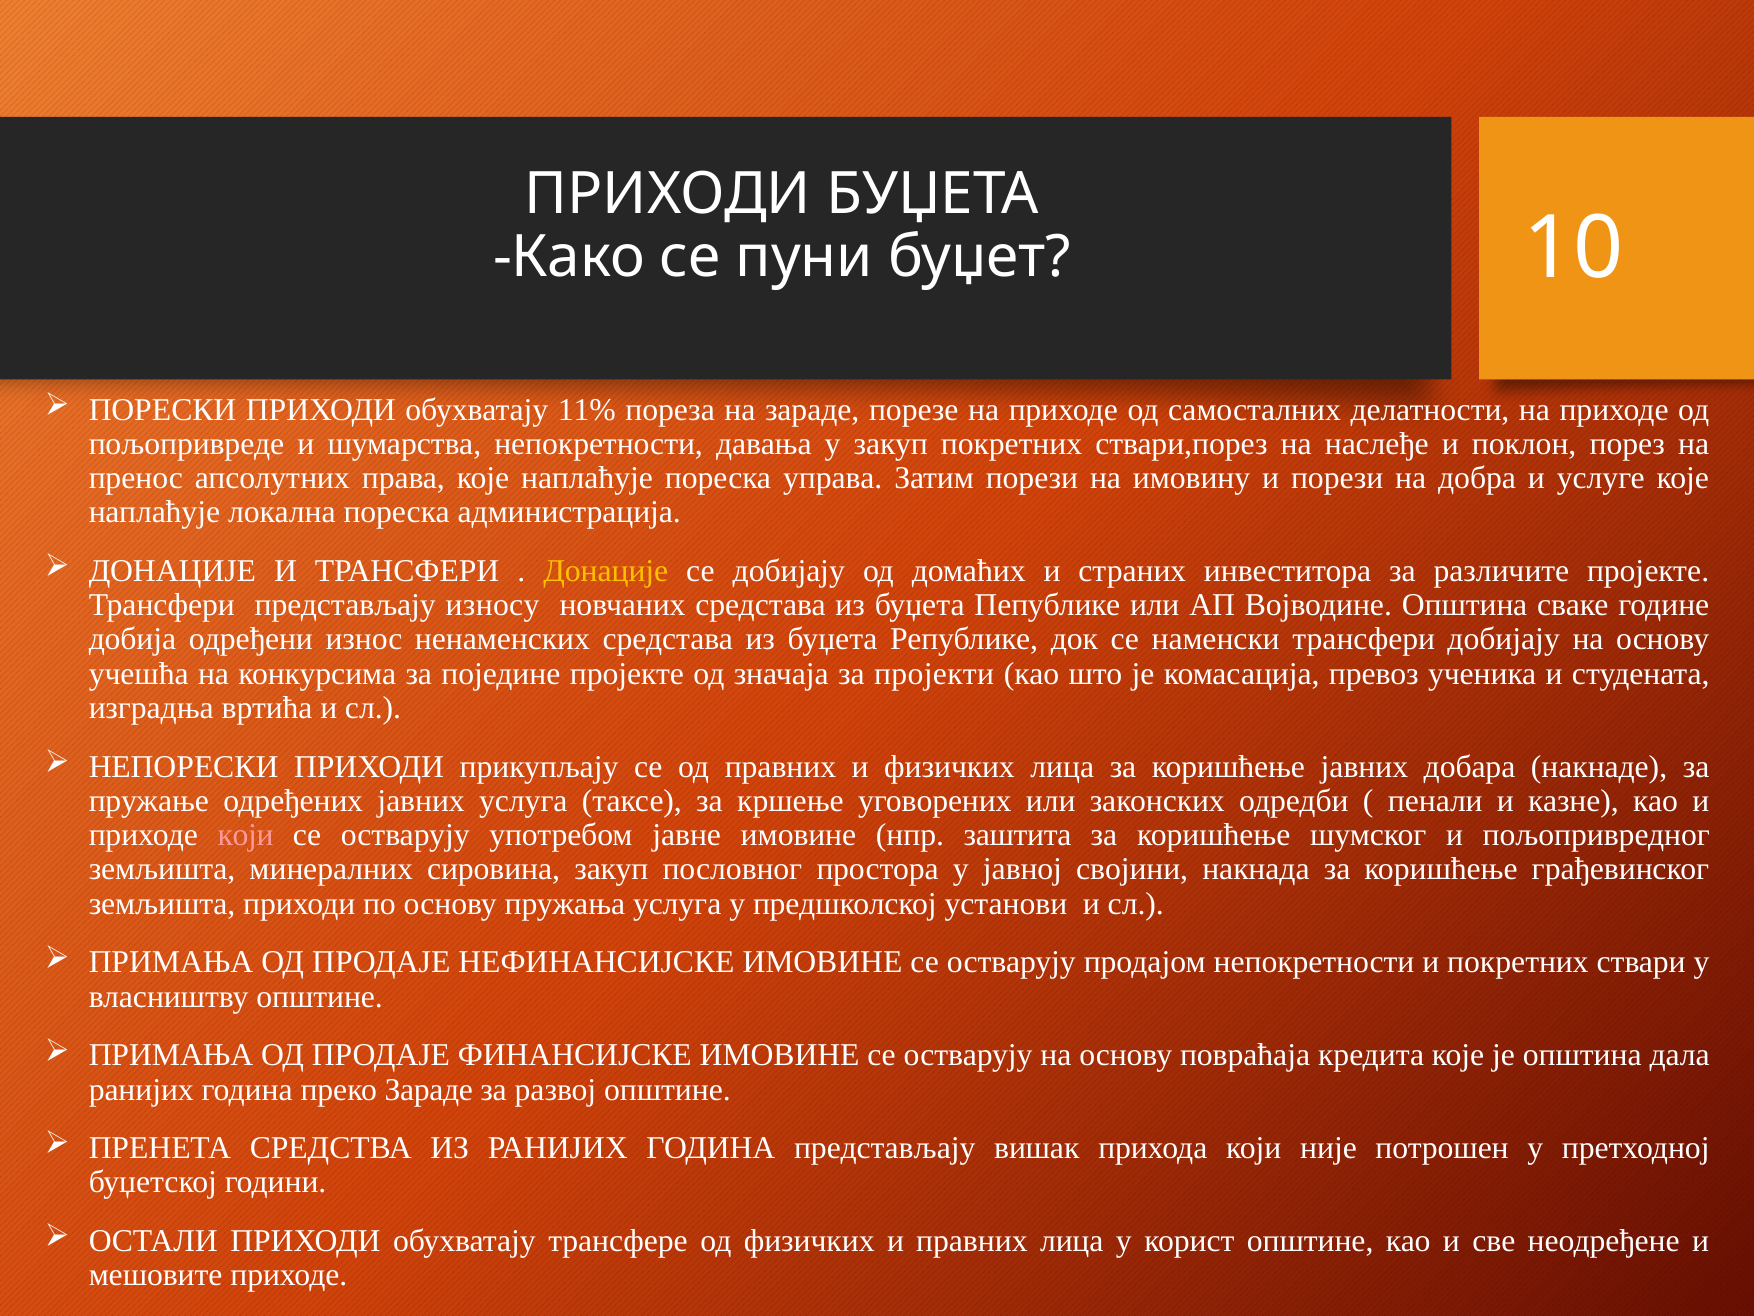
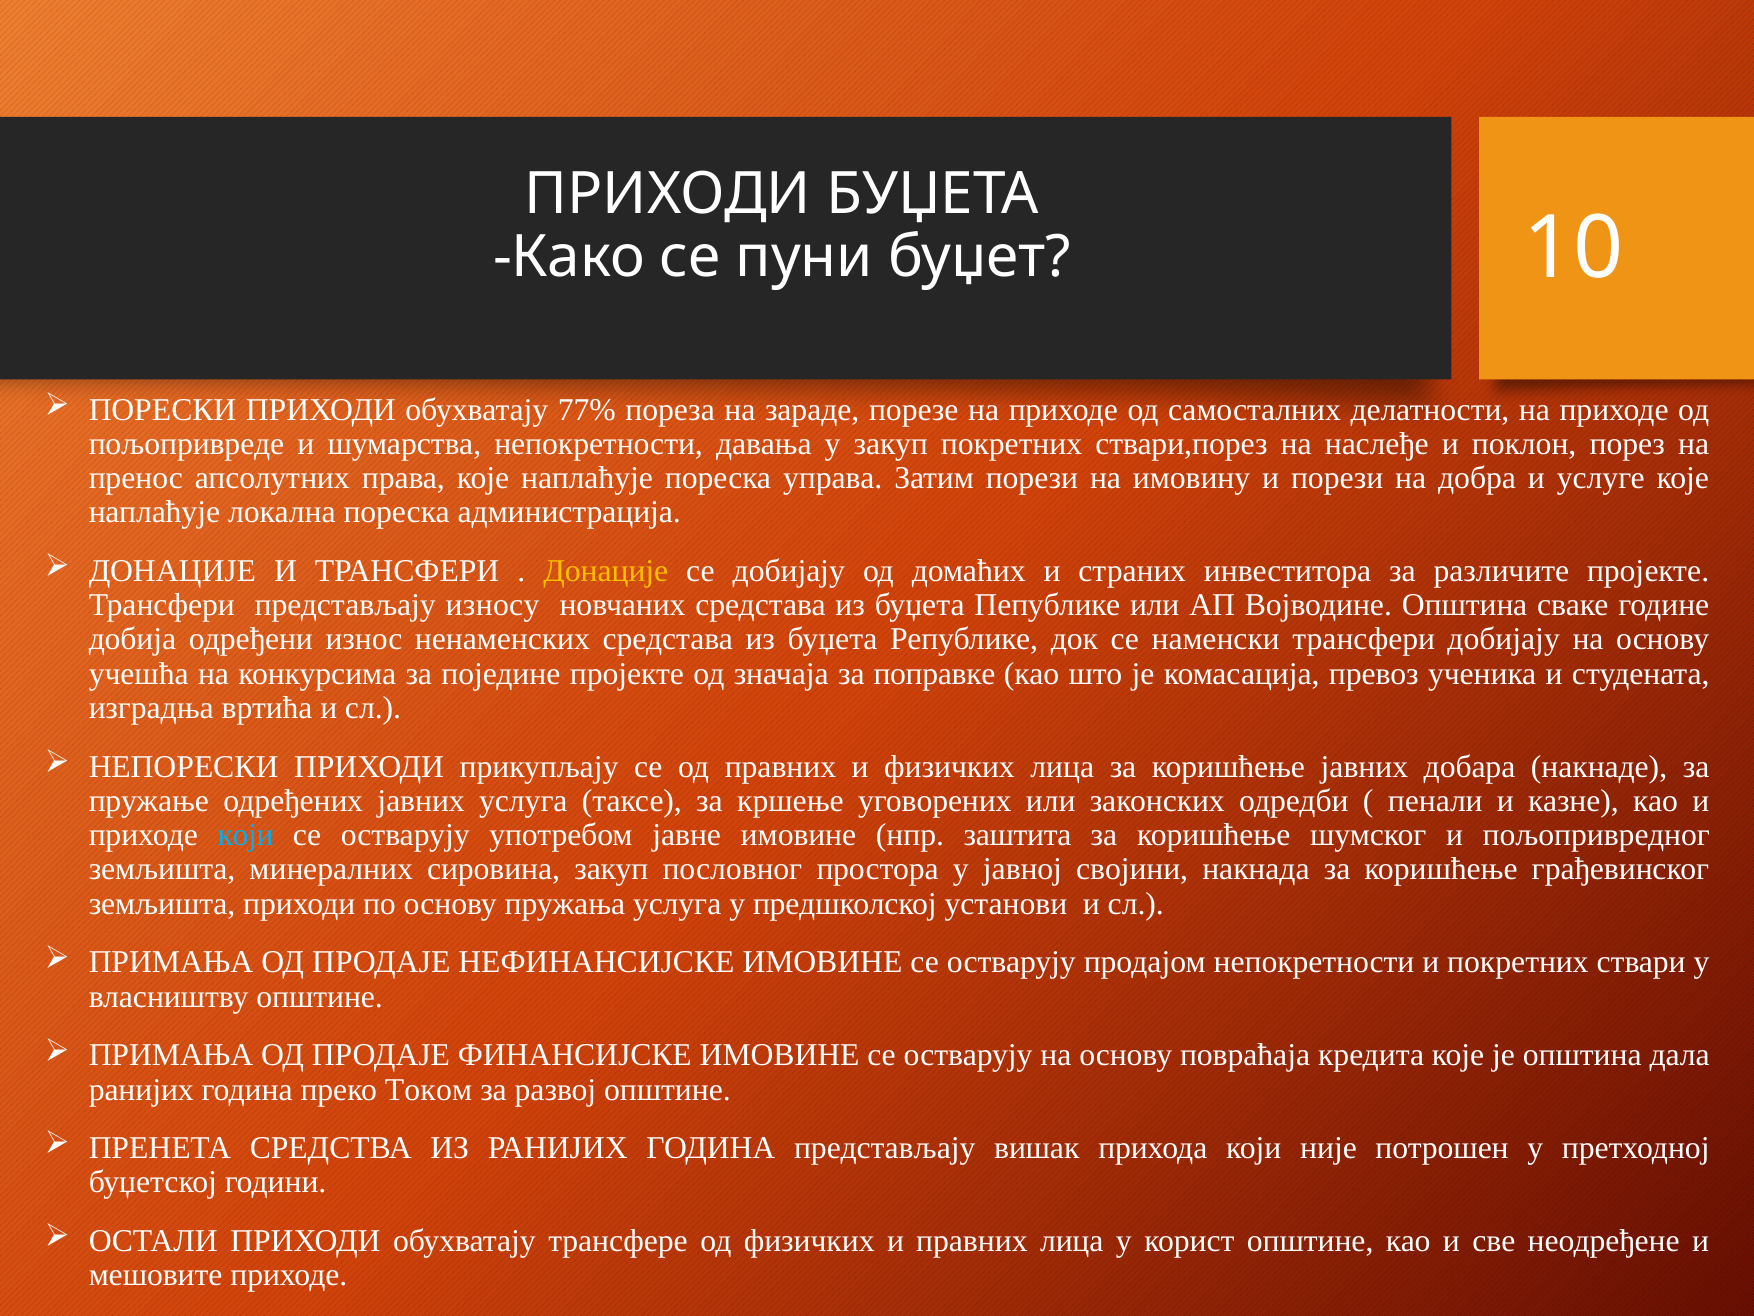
11%: 11% -> 77%
пројекти: пројекти -> поправке
који at (246, 835) colour: pink -> light blue
преко Зараде: Зараде -> Током
